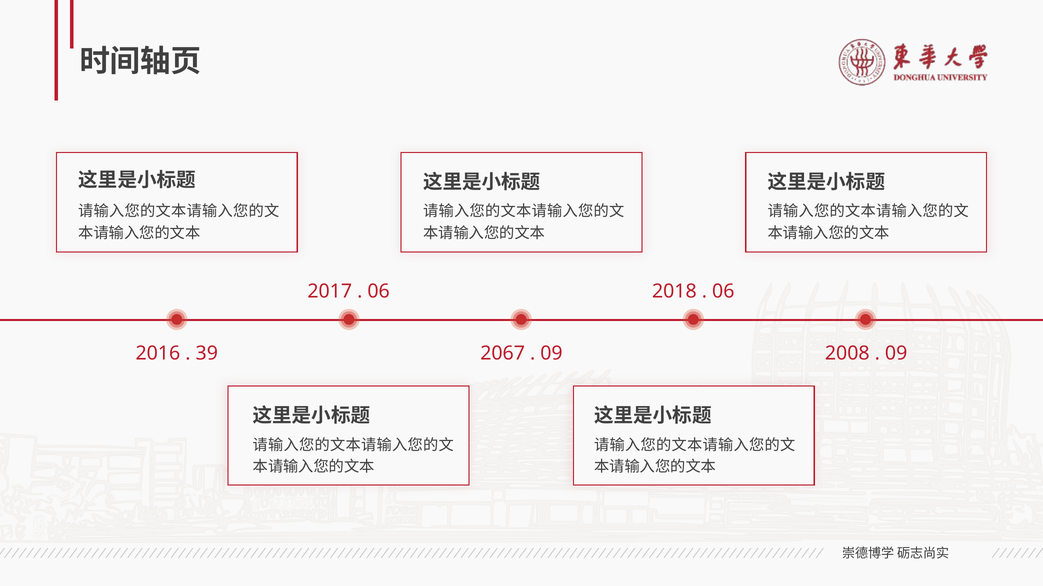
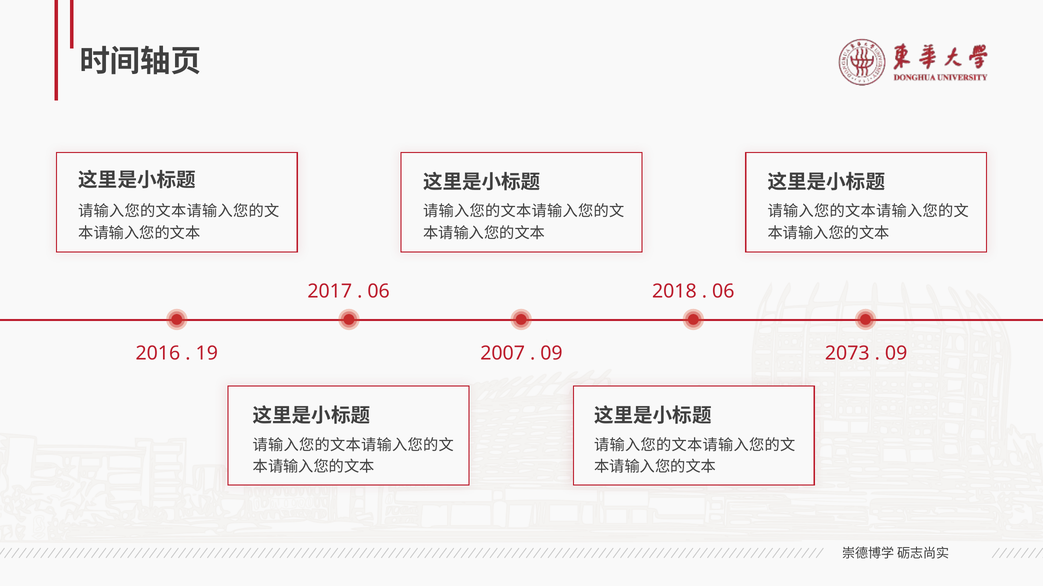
39: 39 -> 19
2067: 2067 -> 2007
2008: 2008 -> 2073
